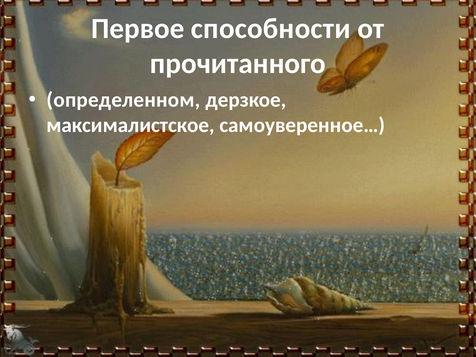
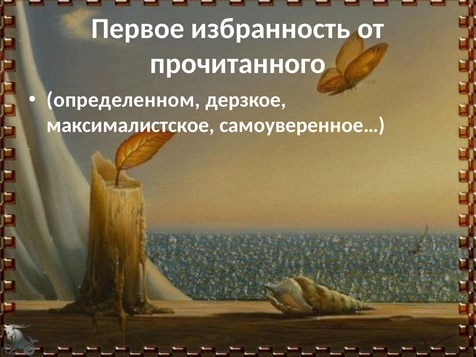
способности: способности -> избранность
